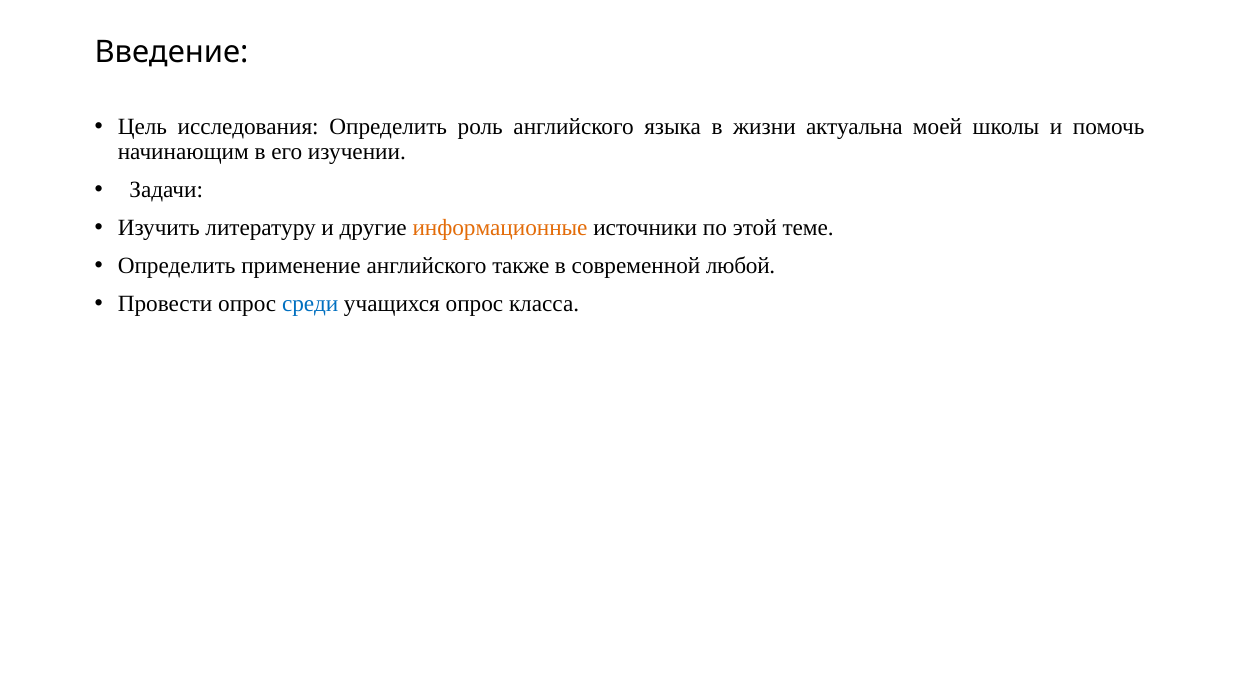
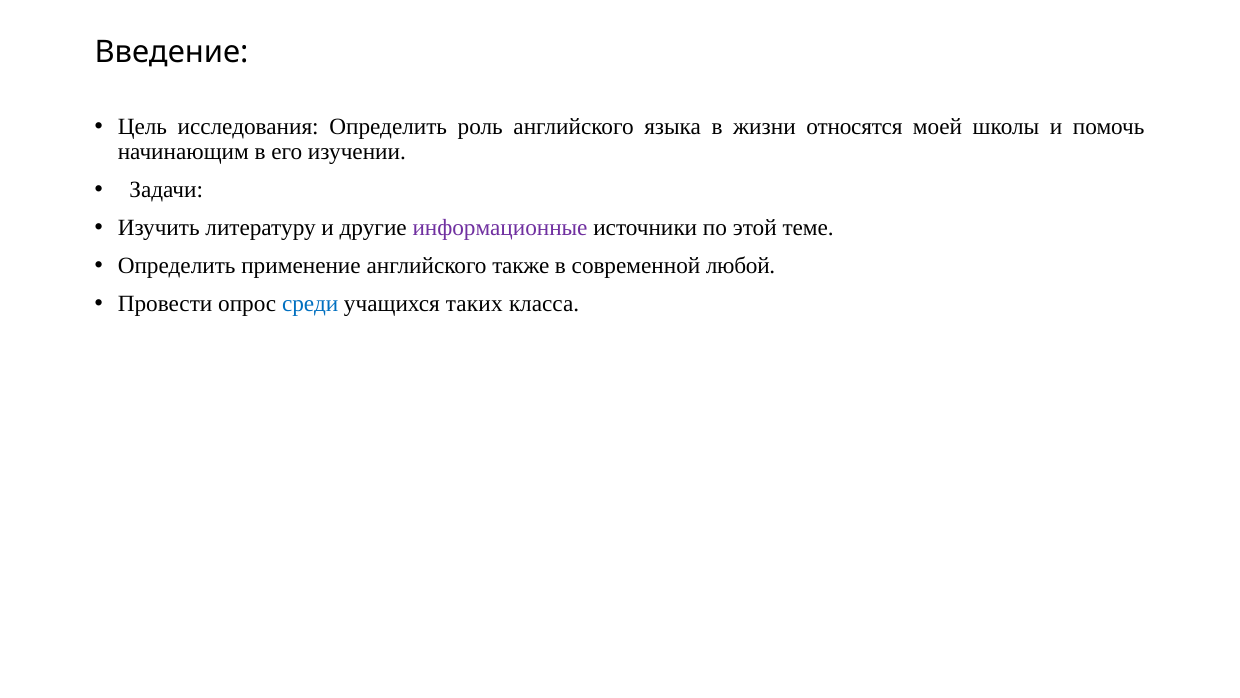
актуальна: актуальна -> относятся
информационные colour: orange -> purple
учащихся опрос: опрос -> таких
